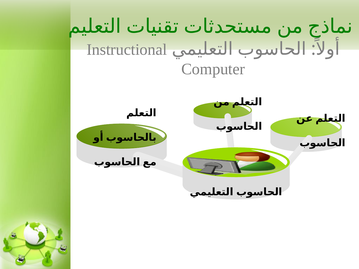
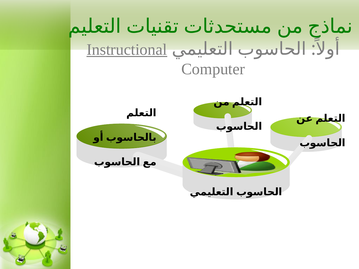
Instructional underline: none -> present
